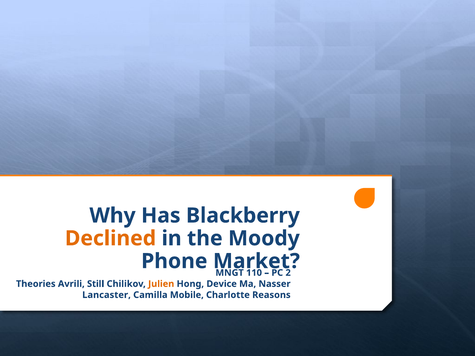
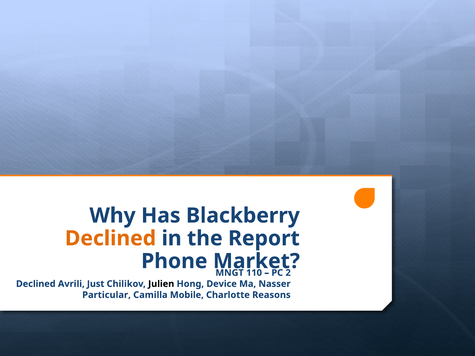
Moody: Moody -> Report
Theories at (36, 284): Theories -> Declined
Still: Still -> Just
Julien colour: orange -> black
Lancaster: Lancaster -> Particular
